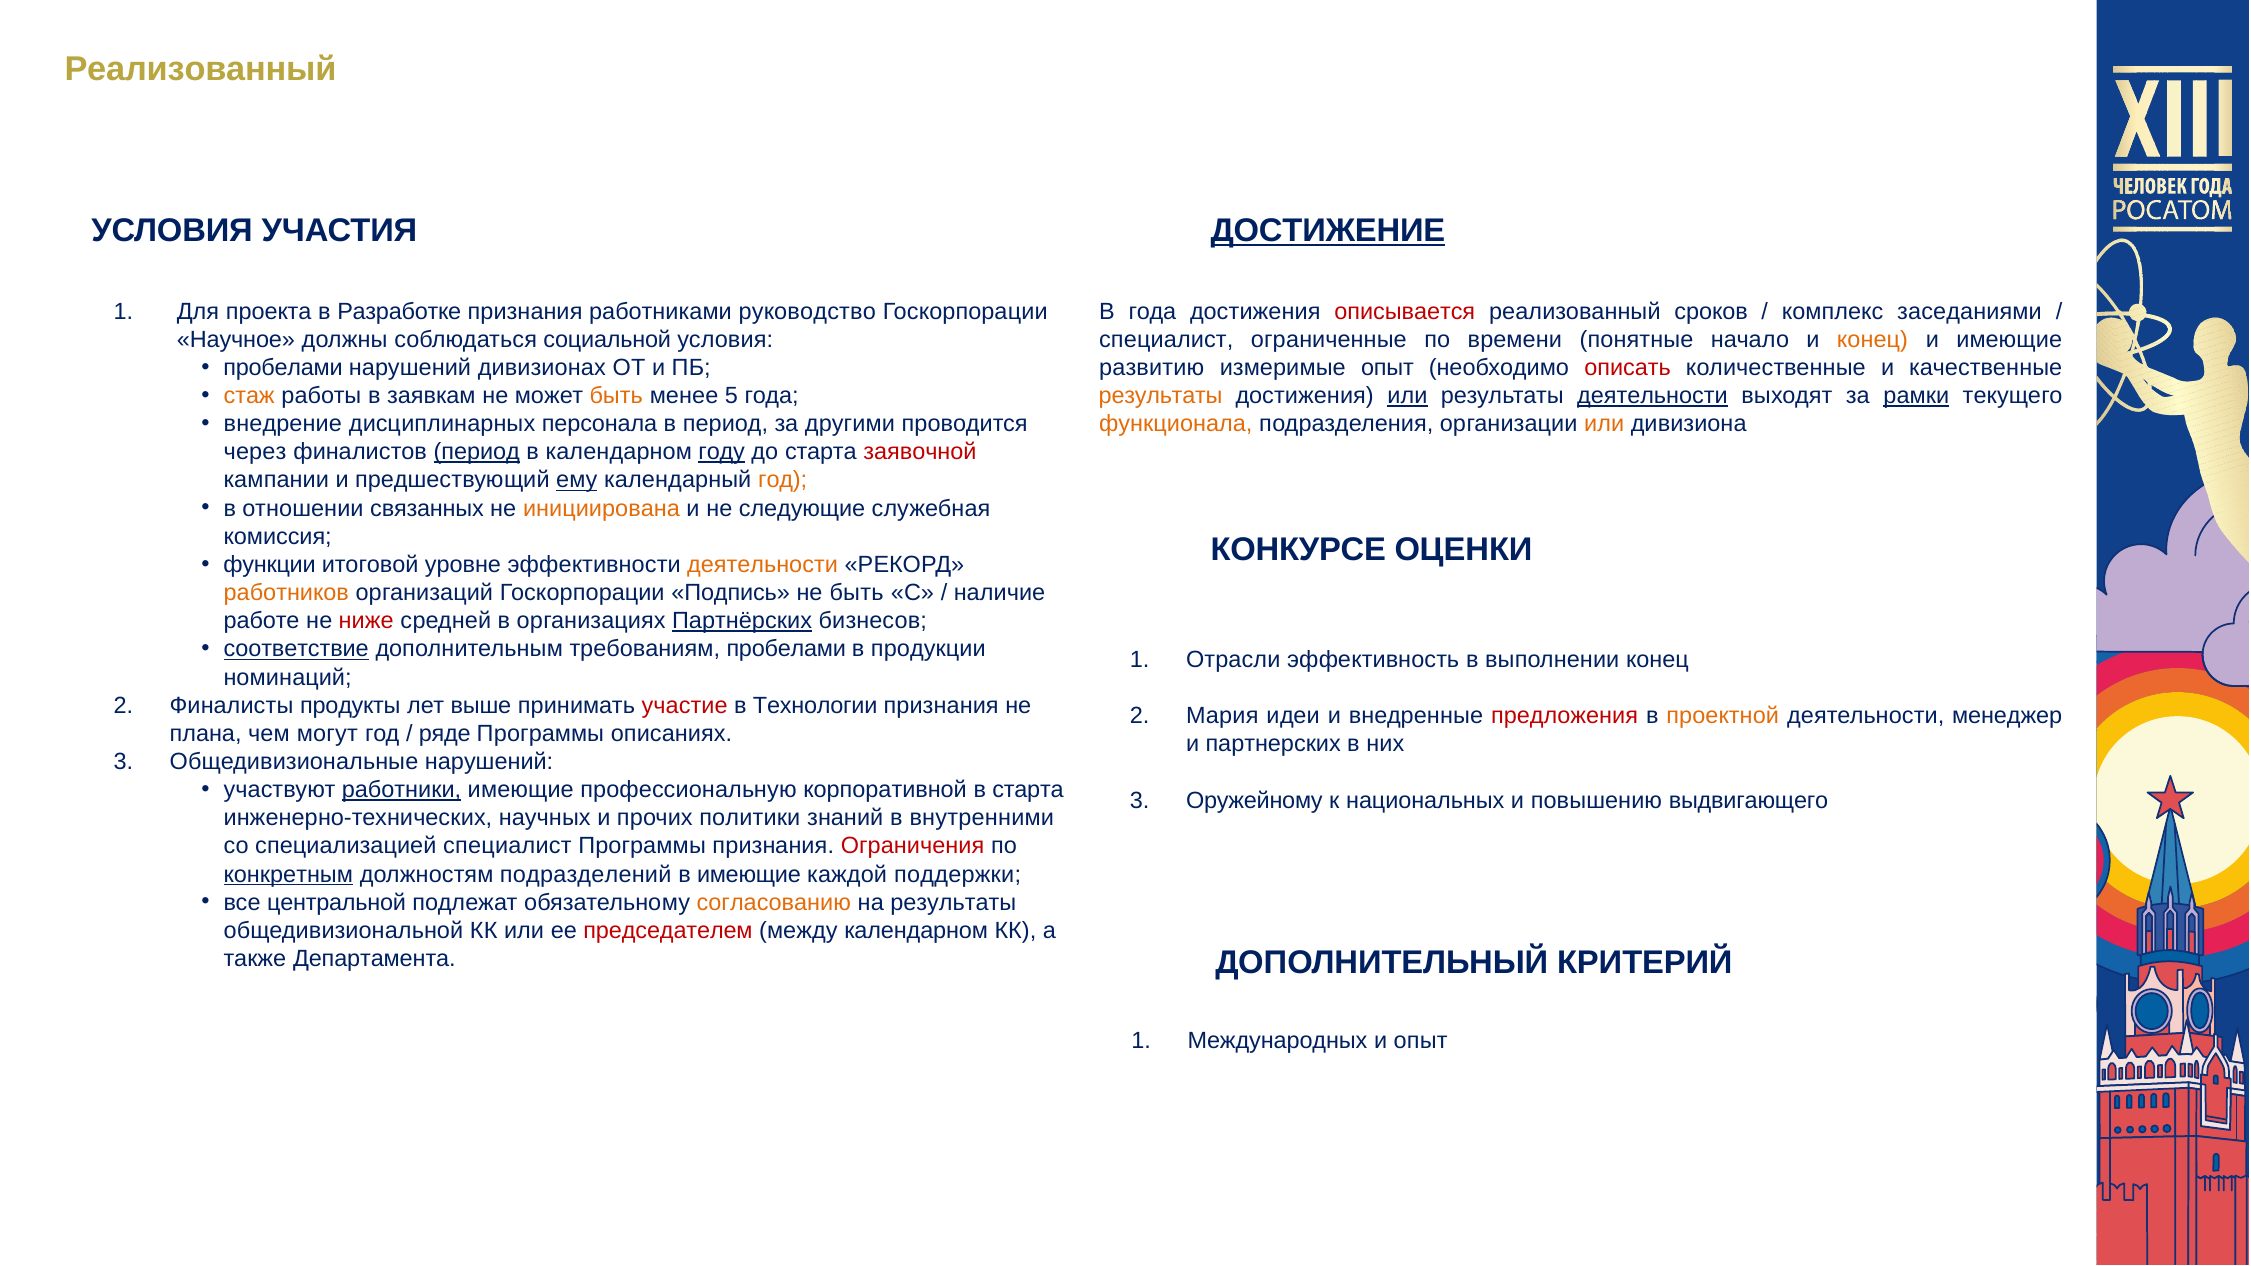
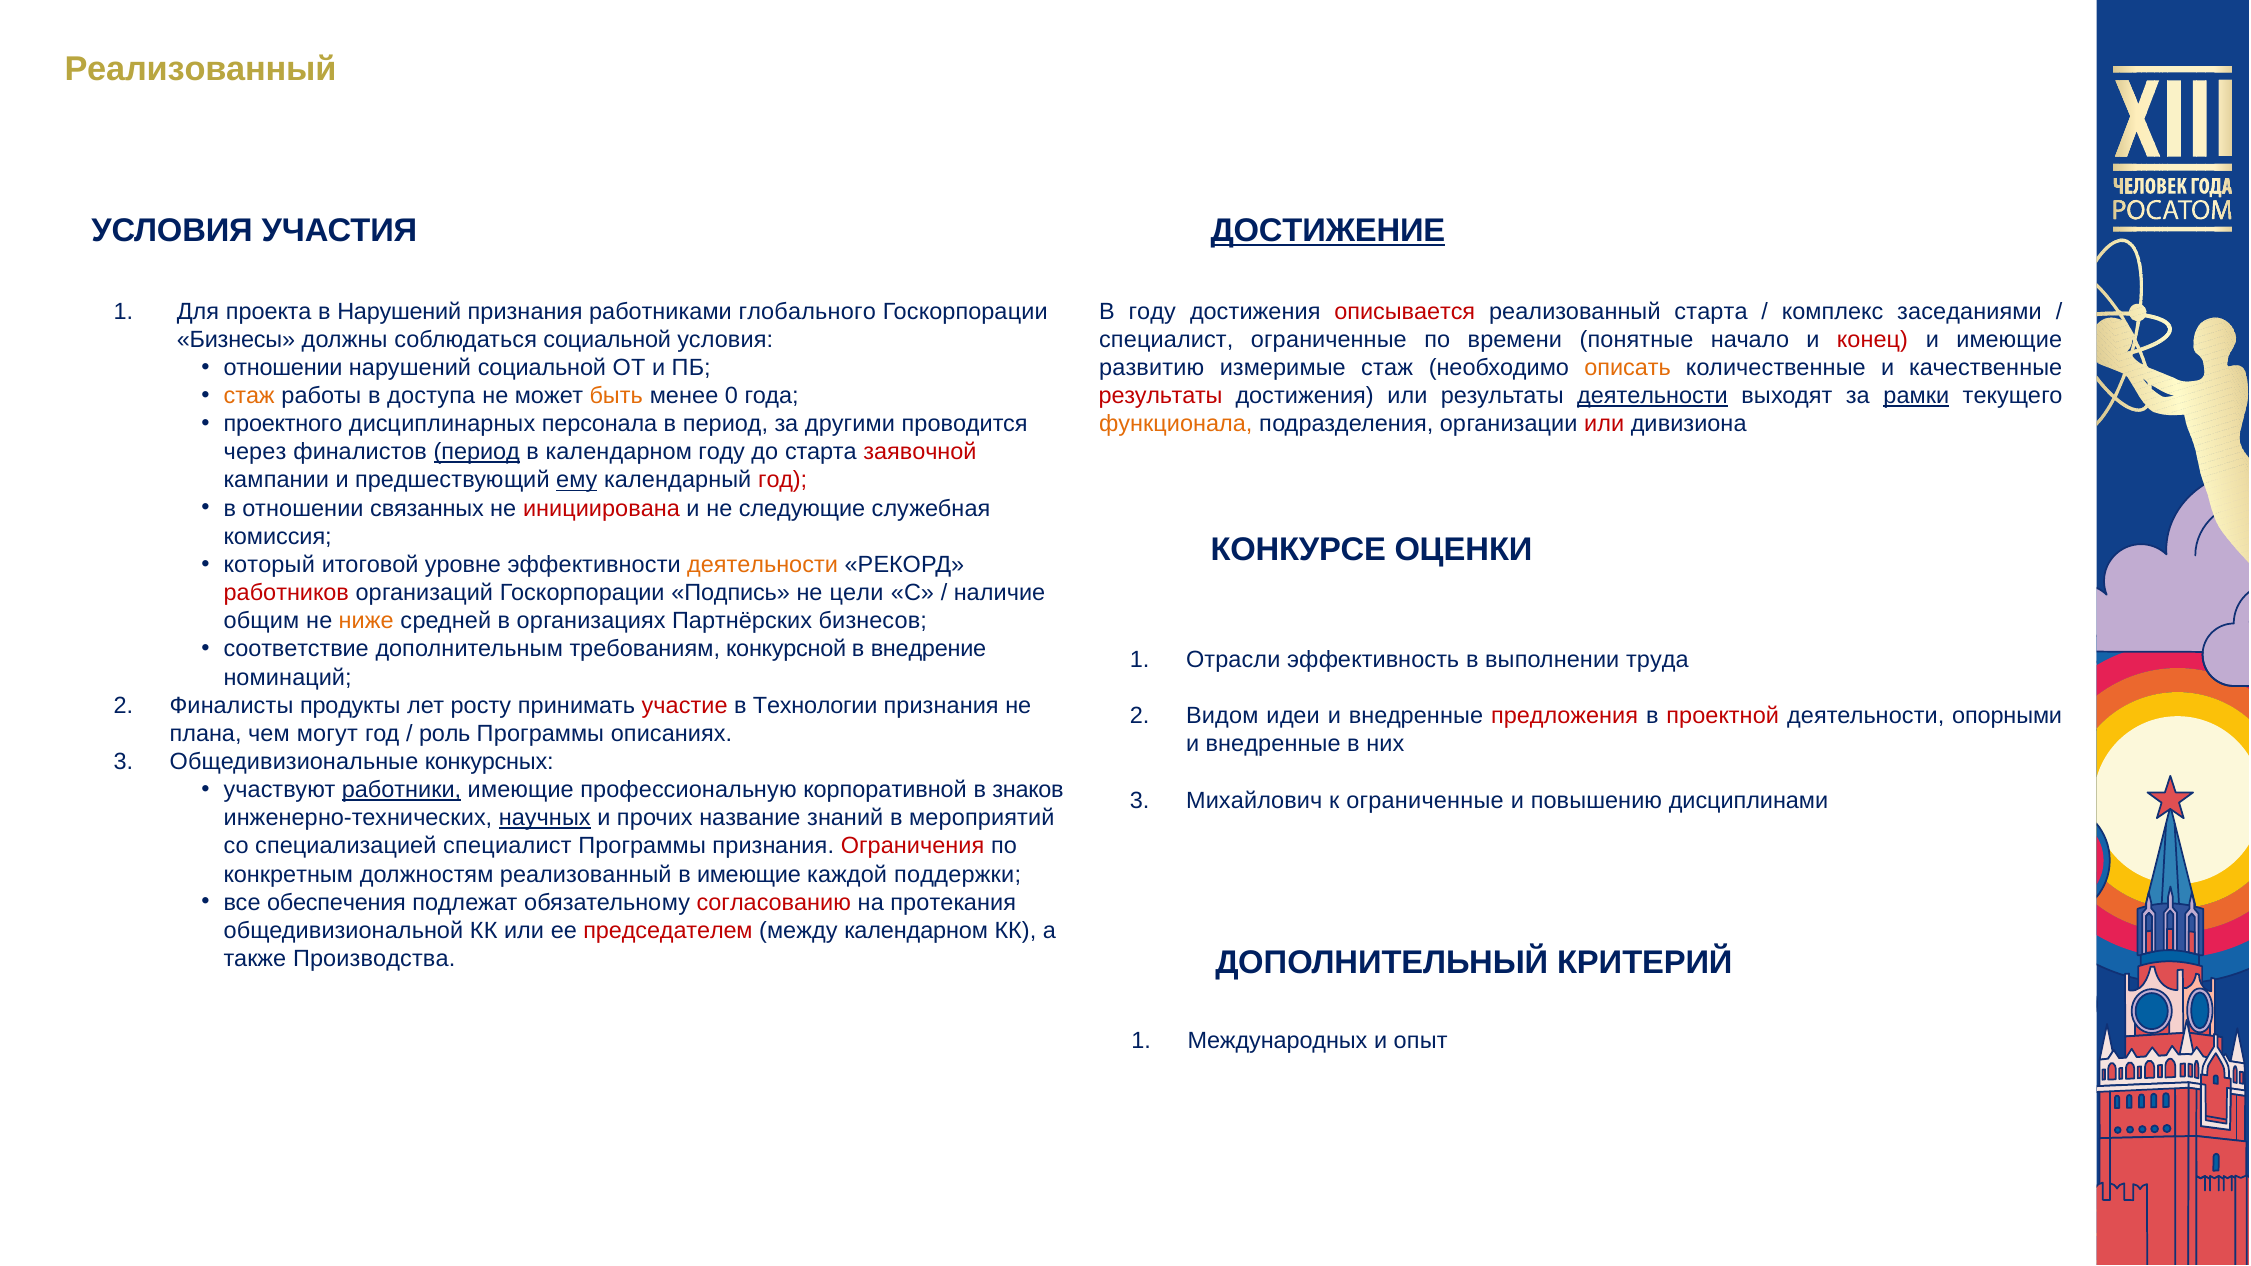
в Разработке: Разработке -> Нарушений
руководство: руководство -> глобального
В года: года -> году
реализованный сроков: сроков -> старта
Научное: Научное -> Бизнесы
конец at (1873, 340) colour: orange -> red
пробелами at (283, 368): пробелами -> отношении
нарушений дивизионах: дивизионах -> социальной
измеримые опыт: опыт -> стаж
описать colour: red -> orange
заявкам: заявкам -> доступа
5: 5 -> 0
результаты at (1161, 396) colour: orange -> red
или at (1407, 396) underline: present -> none
внедрение: внедрение -> проектного
или at (1604, 424) colour: orange -> red
году at (722, 452) underline: present -> none
год at (783, 480) colour: orange -> red
инициирована colour: orange -> red
функции: функции -> который
работников colour: orange -> red
не быть: быть -> цели
работе: работе -> общим
ниже colour: red -> orange
Партнёрских underline: present -> none
соответствие underline: present -> none
требованиям пробелами: пробелами -> конкурсной
продукции: продукции -> внедрение
выполнении конец: конец -> труда
выше: выше -> росту
Мария: Мария -> Видом
проектной colour: orange -> red
менеджер: менеджер -> опорными
ряде: ряде -> роль
партнерских at (1273, 744): партнерских -> внедренные
Общедивизиональные нарушений: нарушений -> конкурсных
в старта: старта -> знаков
Оружейному: Оружейному -> Михайлович
к национальных: национальных -> ограниченные
выдвигающего: выдвигающего -> дисциплинами
научных underline: none -> present
политики: политики -> название
внутренними: внутренними -> мероприятий
конкретным underline: present -> none
должностям подразделений: подразделений -> реализованный
центральной: центральной -> обеспечения
согласованию colour: orange -> red
на результаты: результаты -> протекания
Департамента: Департамента -> Производства
